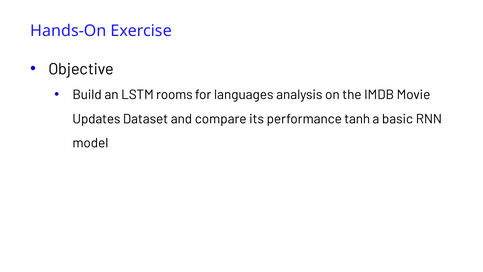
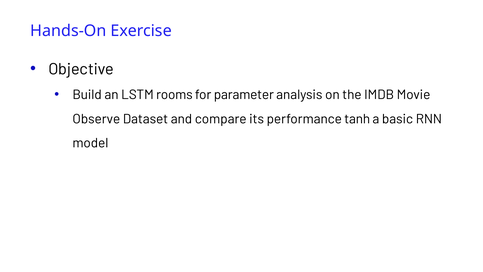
languages: languages -> parameter
Updates: Updates -> Observe
